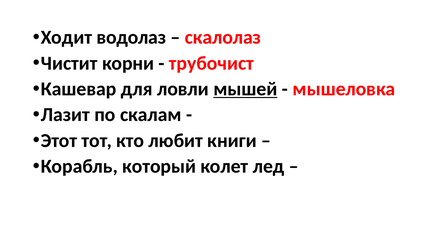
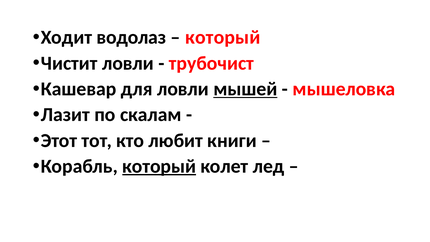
скалолаз at (223, 37): скалолаз -> который
Чистит корни: корни -> ловли
который at (159, 166) underline: none -> present
